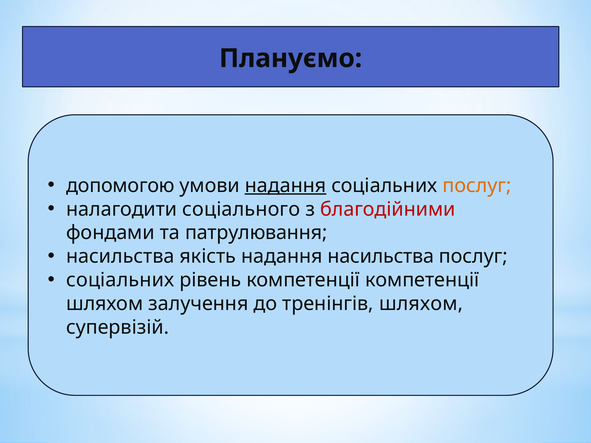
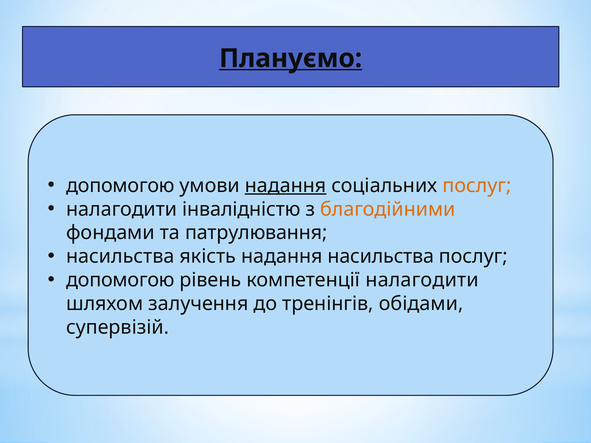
Плануємо underline: none -> present
соціального: соціального -> інвалідністю
благодійними colour: red -> orange
соціальних at (120, 280): соціальних -> допомогою
компетенції компетенції: компетенції -> налагодити
тренінгів шляхом: шляхом -> обідами
